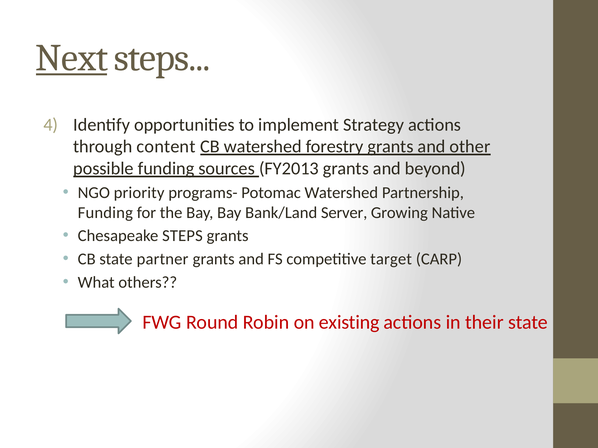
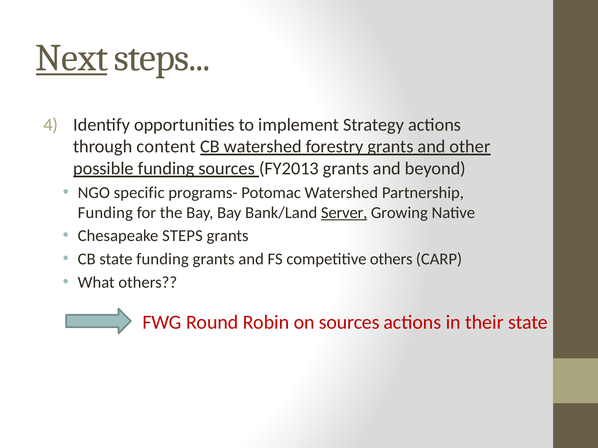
priority: priority -> specific
Server underline: none -> present
state partner: partner -> funding
competitive target: target -> others
on existing: existing -> sources
